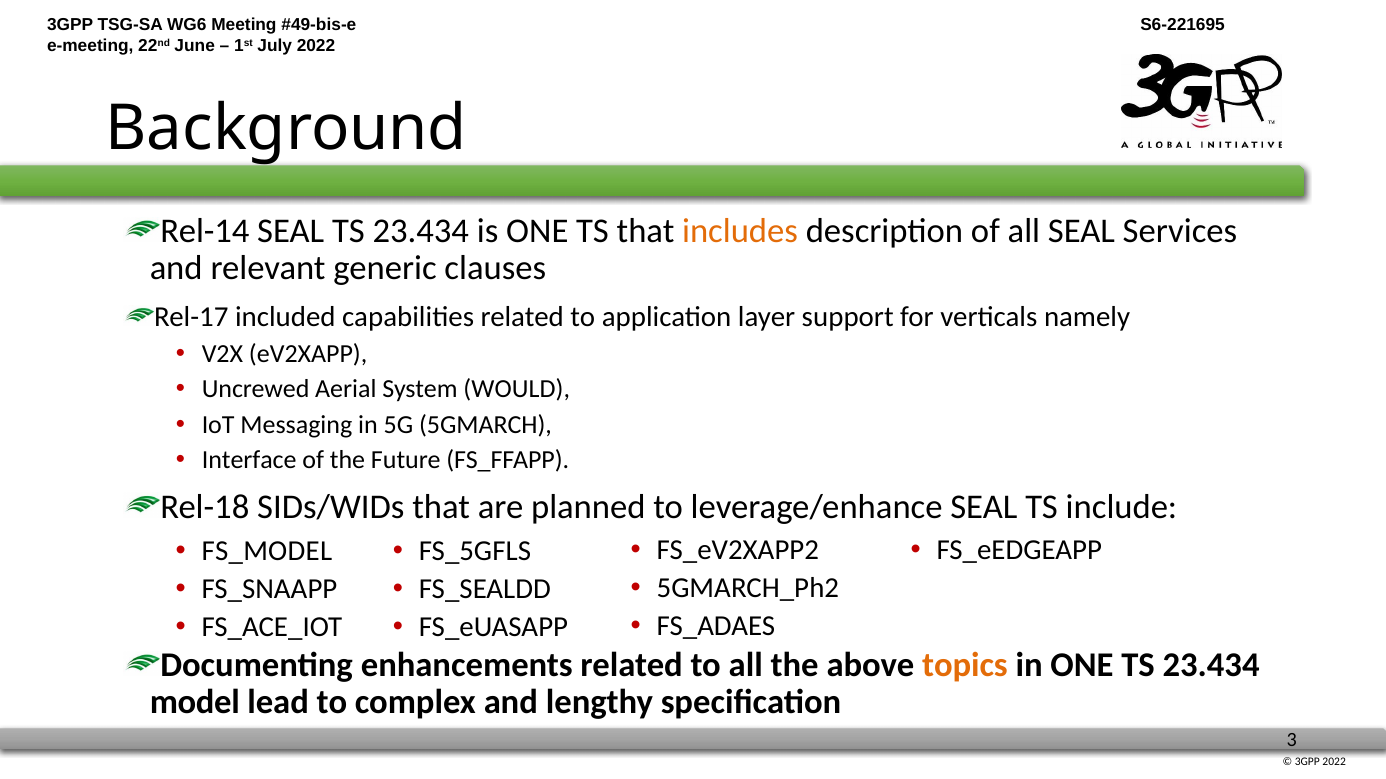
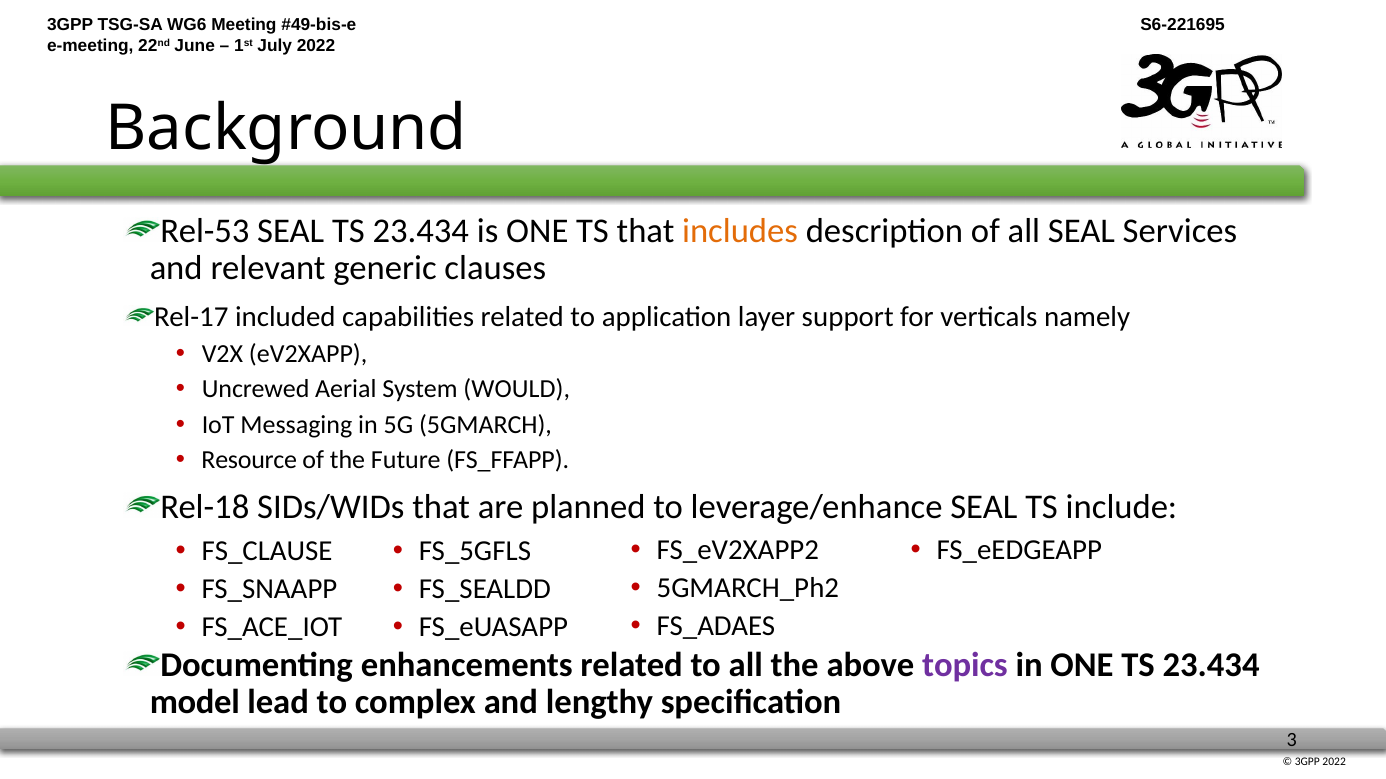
Rel-14: Rel-14 -> Rel-53
Interface: Interface -> Resource
FS_MODEL: FS_MODEL -> FS_CLAUSE
topics colour: orange -> purple
